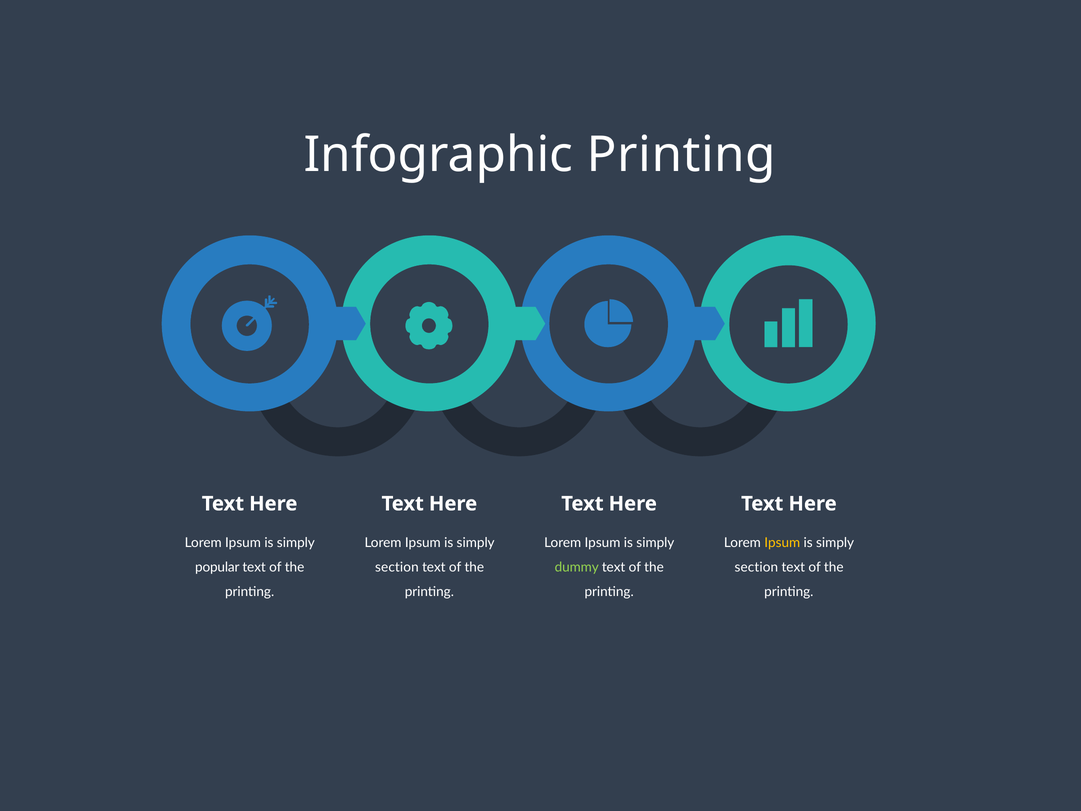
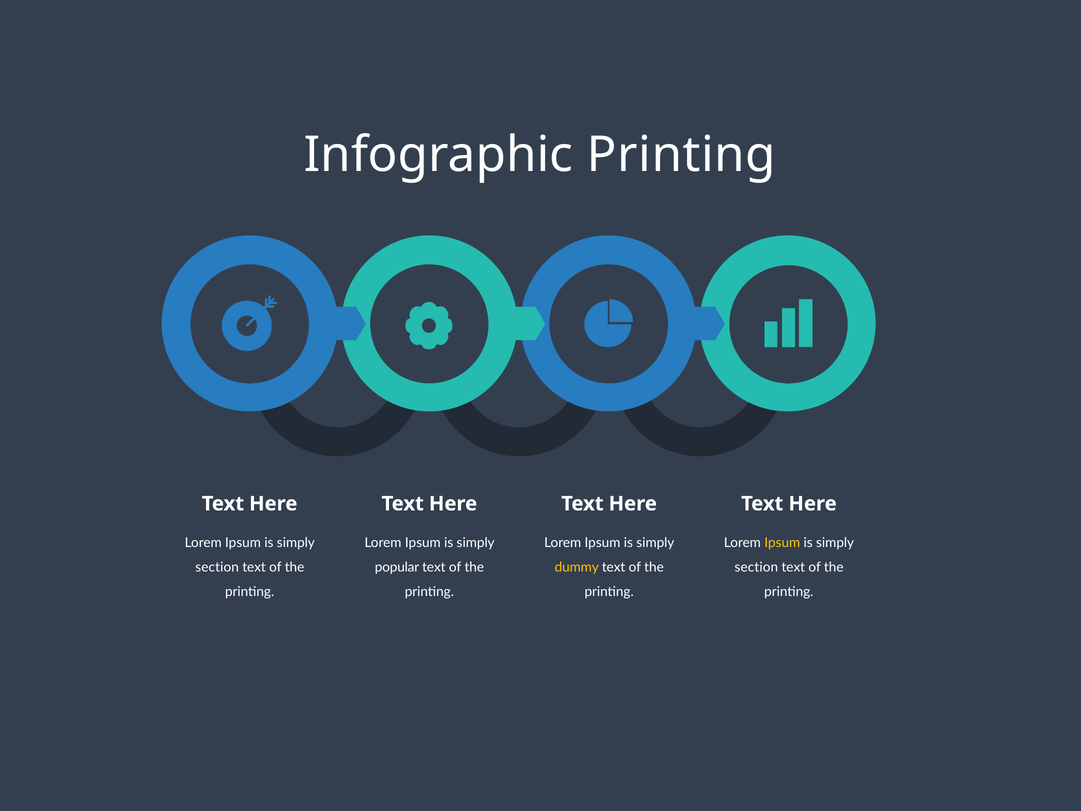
popular at (217, 567): popular -> section
section at (397, 567): section -> popular
dummy colour: light green -> yellow
